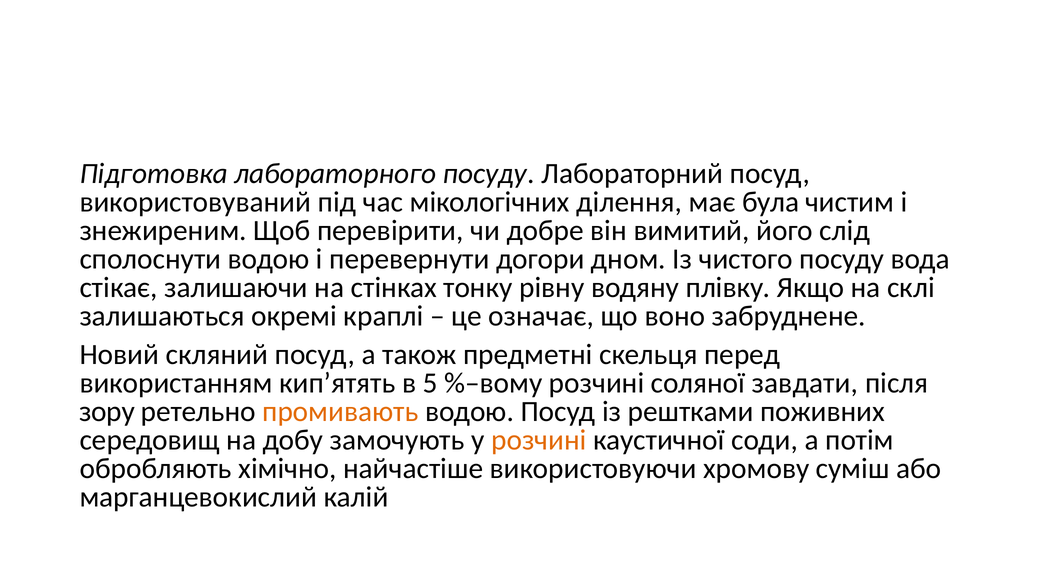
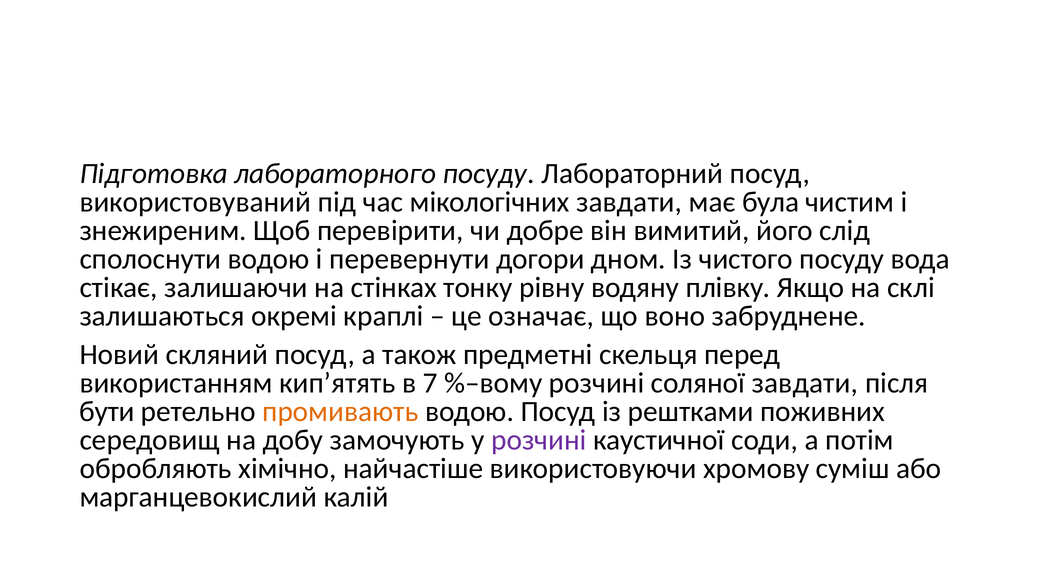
мікологічних ділення: ділення -> завдати
5: 5 -> 7
зору: зору -> бути
розчині at (539, 440) colour: orange -> purple
